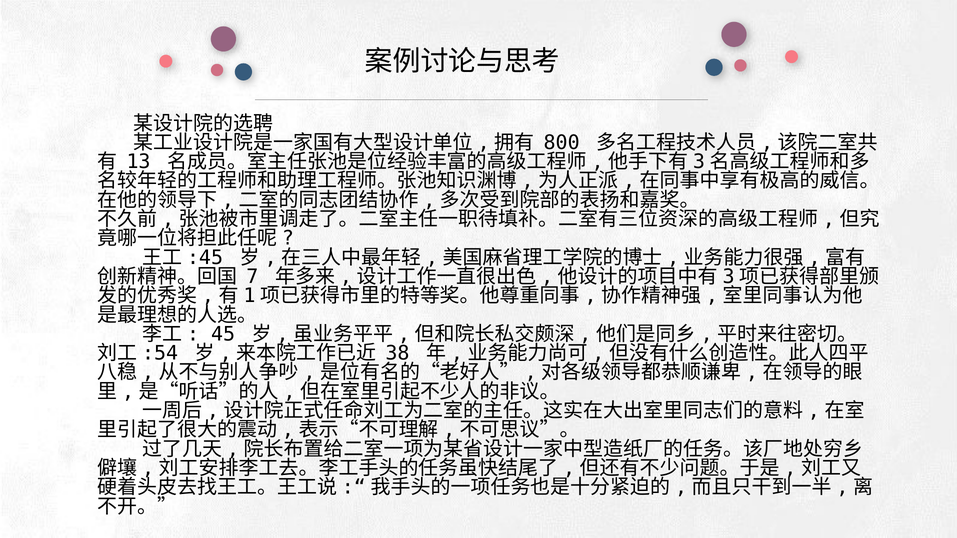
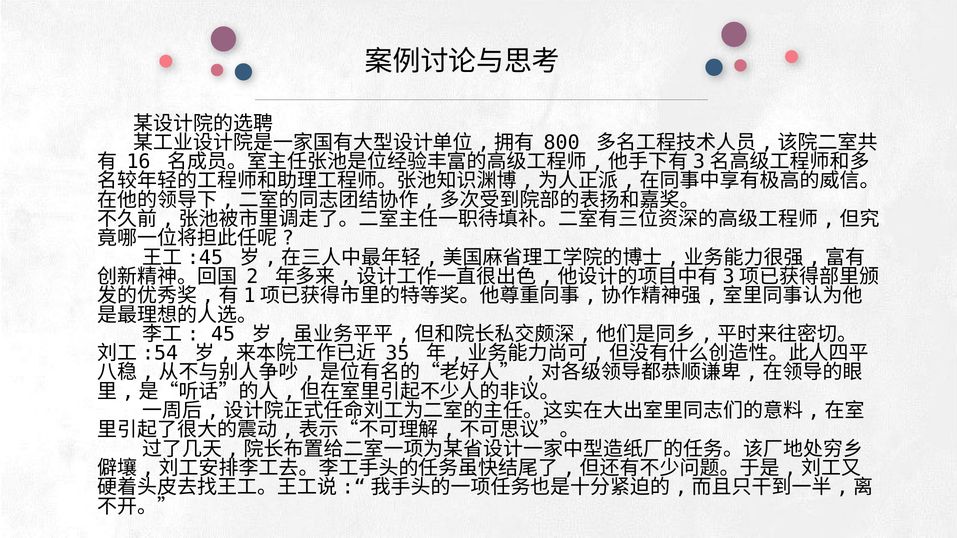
13: 13 -> 16
7: 7 -> 2
38: 38 -> 35
